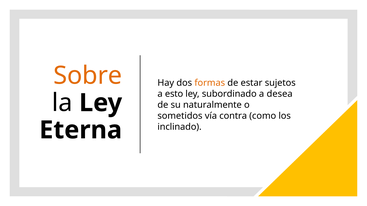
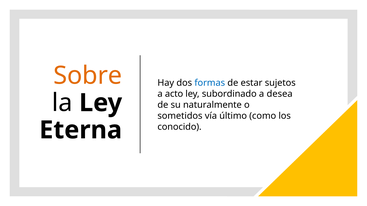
formas colour: orange -> blue
esto: esto -> acto
contra: contra -> último
inclinado: inclinado -> conocido
